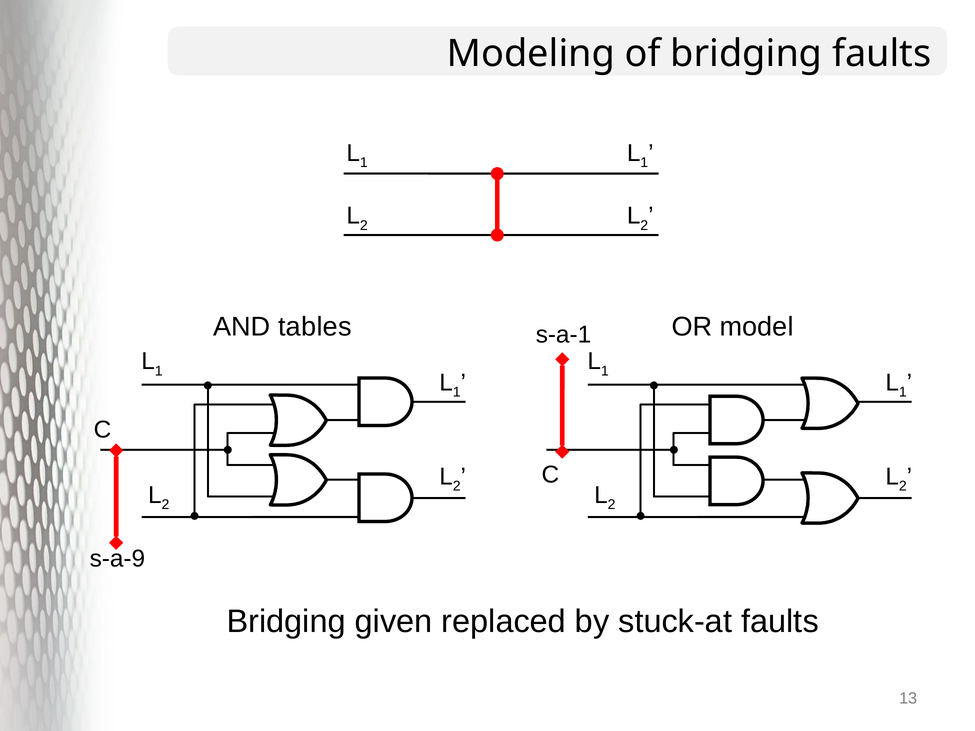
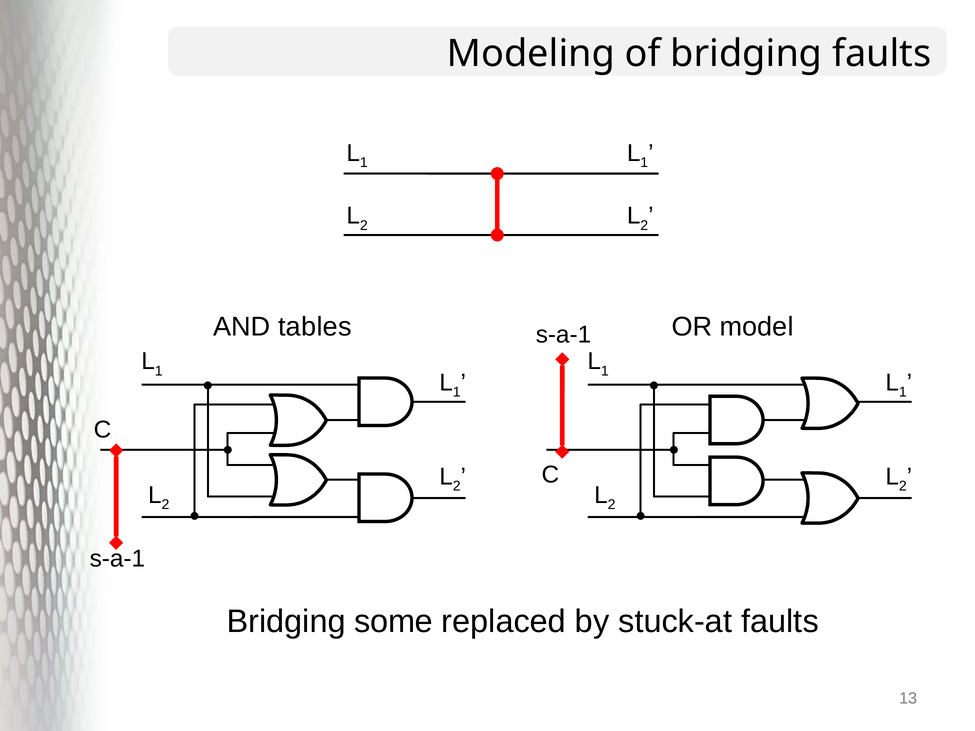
s-a-9 at (117, 559): s-a-9 -> s-a-1
given: given -> some
